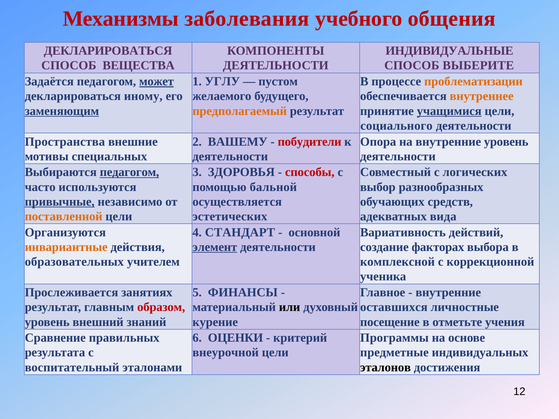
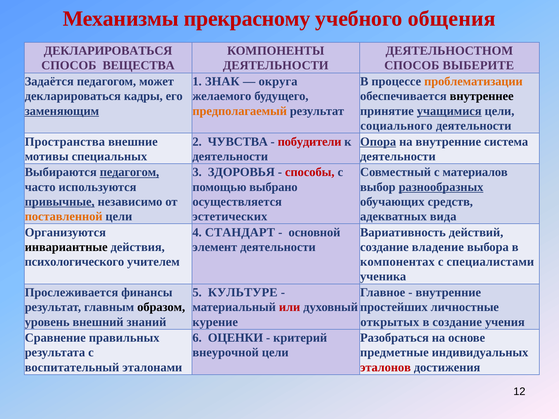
заболевания: заболевания -> прекрасному
ИНДИВИДУАЛЬНЫЕ: ИНДИВИДУАЛЬНЫЕ -> ДЕЯТЕЛЬНОСТНОМ
может underline: present -> none
УГЛУ: УГЛУ -> ЗНАК
пустом: пустом -> округа
иному: иному -> кадры
внутреннее colour: orange -> black
ВАШЕМУ: ВАШЕМУ -> ЧУВСТВА
Опора underline: none -> present
внутренние уровень: уровень -> система
логических: логических -> материалов
бальной: бальной -> выбрано
разнообразных underline: none -> present
инвариантные colour: orange -> black
элемент underline: present -> none
факторах: факторах -> владение
образовательных: образовательных -> психологического
комплексной: комплексной -> компонентах
коррекционной: коррекционной -> специалистами
занятиях: занятиях -> финансы
ФИНАНСЫ: ФИНАНСЫ -> КУЛЬТУРЕ
образом colour: red -> black
или colour: black -> red
оставшихся: оставшихся -> простейших
посещение: посещение -> открытых
в отметьте: отметьте -> создание
Программы: Программы -> Разобраться
эталонов colour: black -> red
